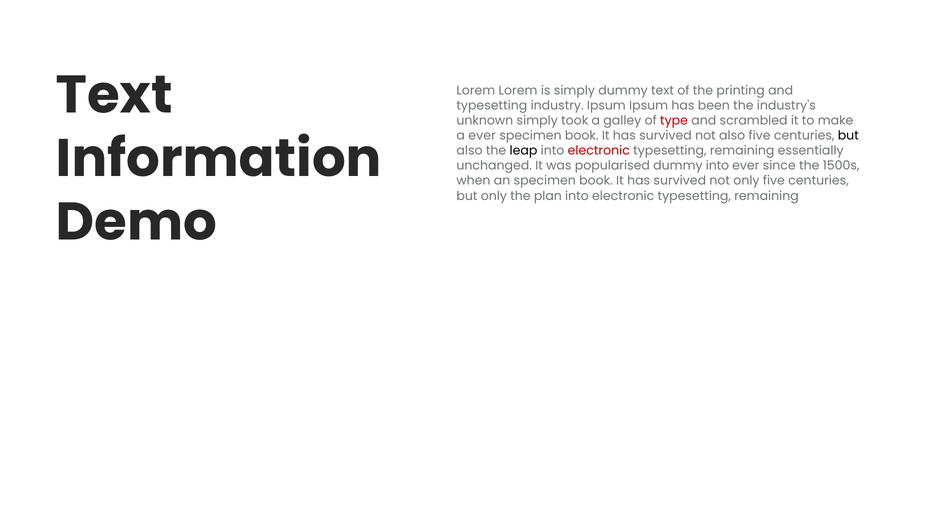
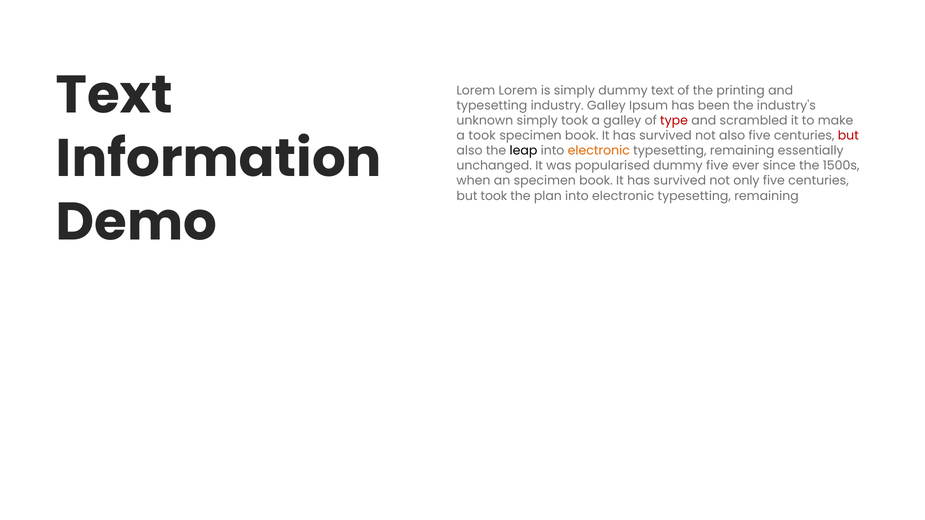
industry Ipsum: Ipsum -> Galley
a ever: ever -> took
but at (848, 136) colour: black -> red
electronic at (599, 151) colour: red -> orange
dummy into: into -> five
but only: only -> took
